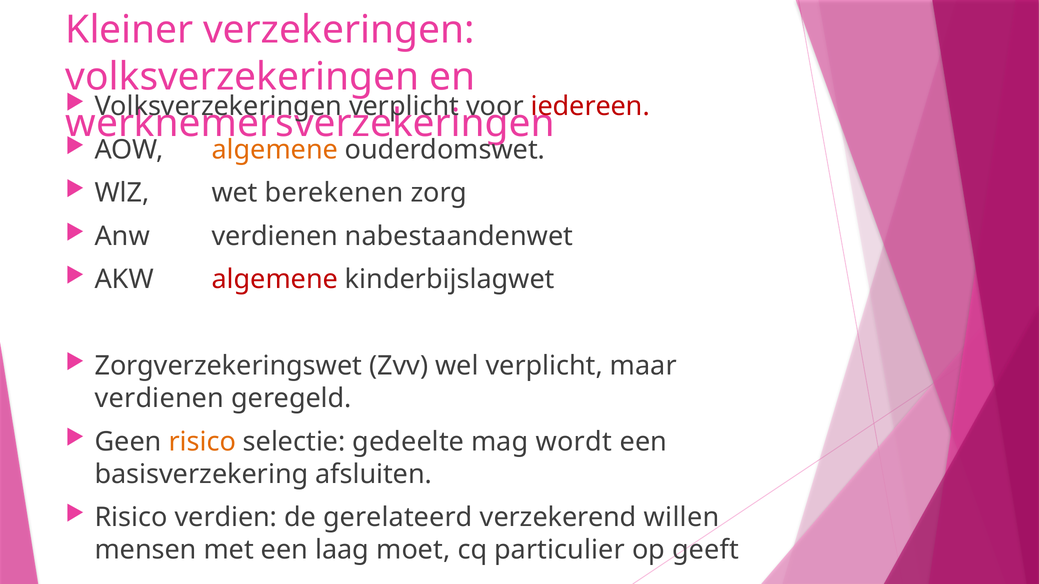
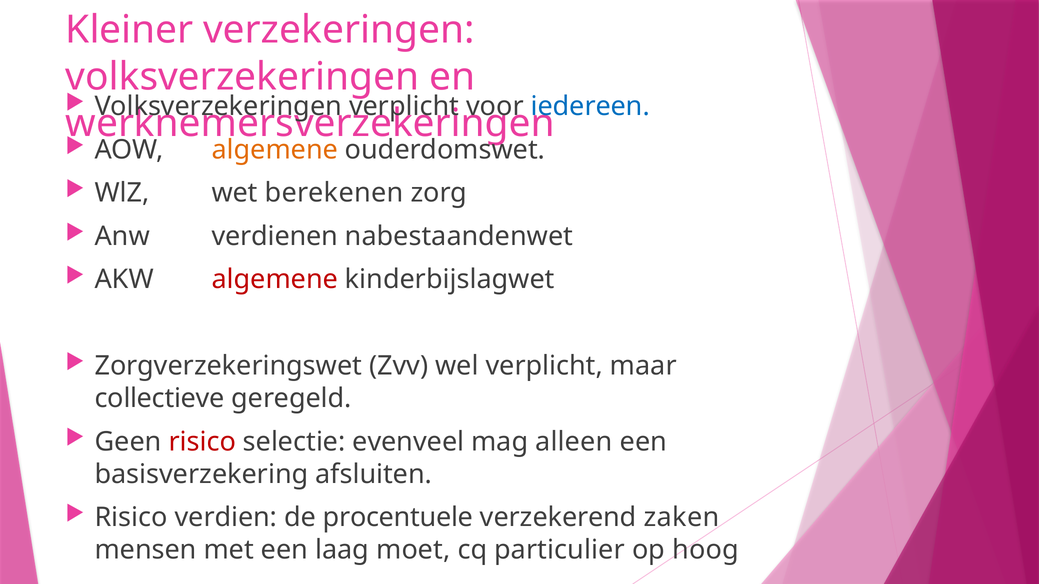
iedereen colour: red -> blue
verdienen at (159, 399): verdienen -> collectieve
risico at (202, 442) colour: orange -> red
gedeelte: gedeelte -> evenveel
wordt: wordt -> alleen
gerelateerd: gerelateerd -> procentuele
willen: willen -> zaken
geeft: geeft -> hoog
